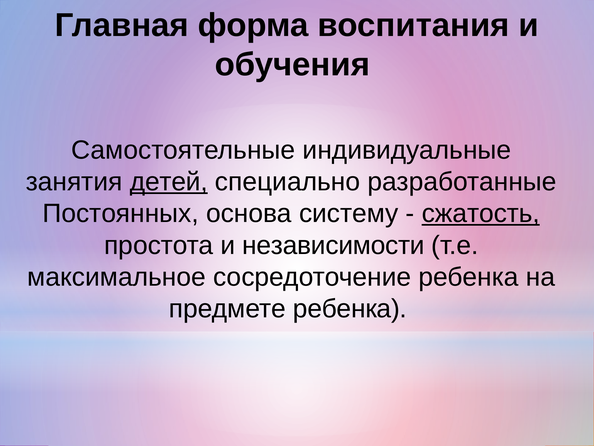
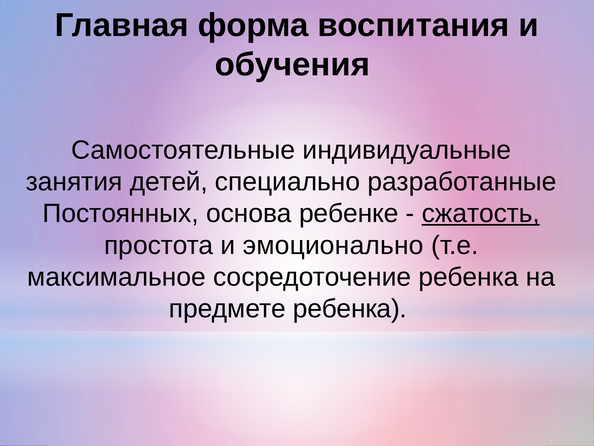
детей underline: present -> none
систему: систему -> ребенке
независимости: независимости -> эмоционально
